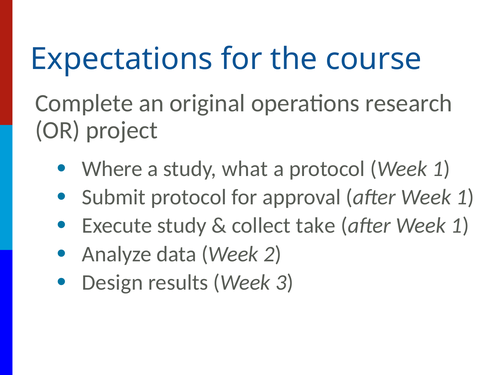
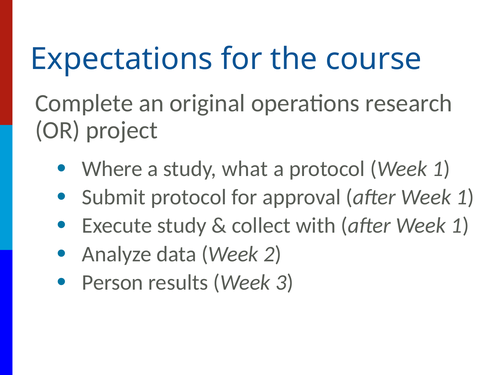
take: take -> with
Design: Design -> Person
